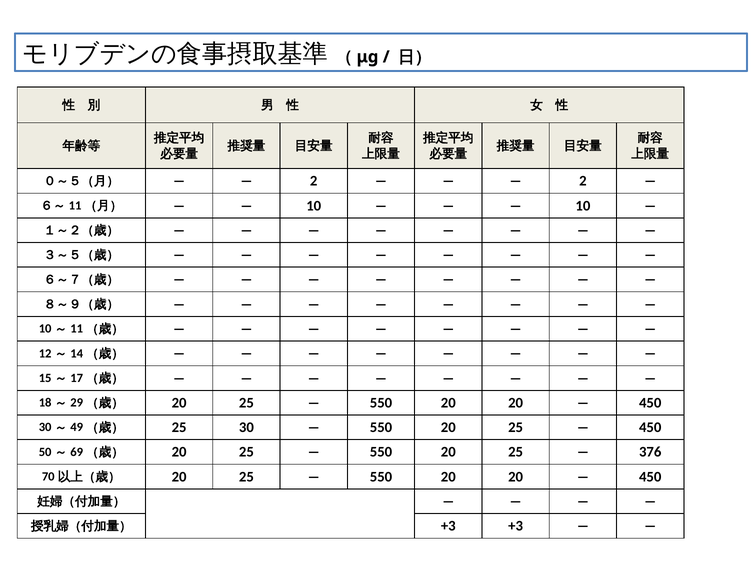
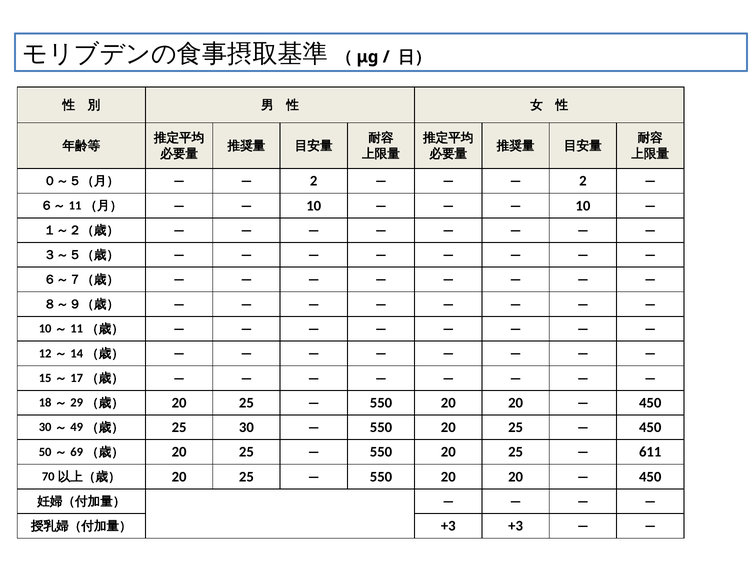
376: 376 -> 611
